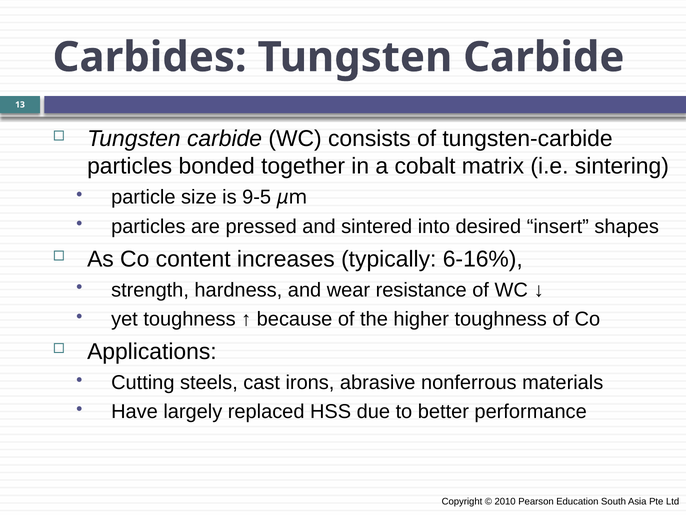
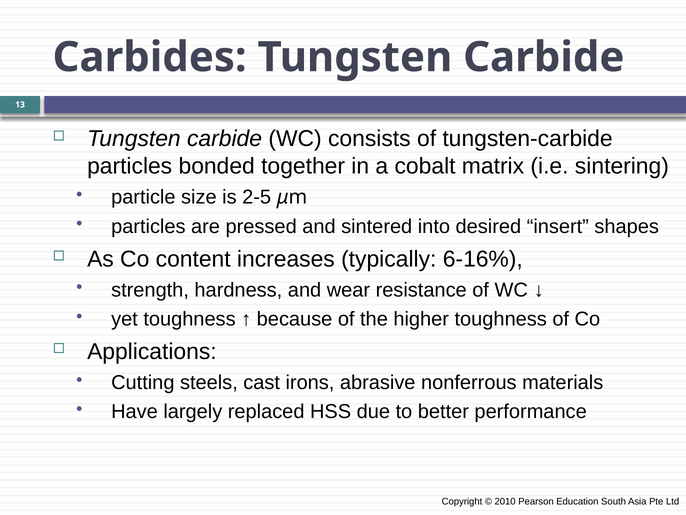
9-5: 9-5 -> 2-5
